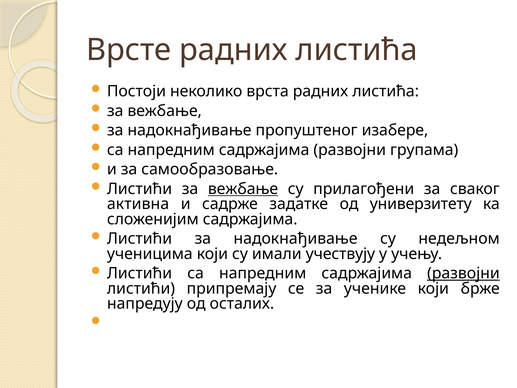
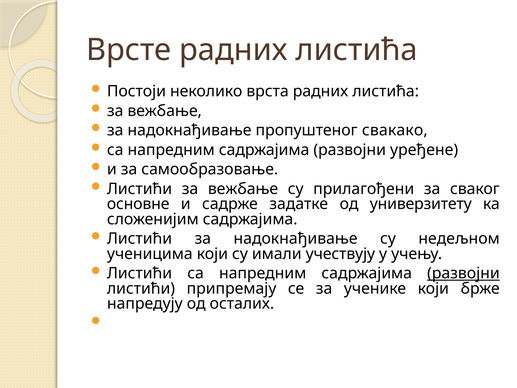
изабере: изабере -> свакако
групама: групама -> уређене
вежбање at (243, 189) underline: present -> none
активна: активна -> основне
